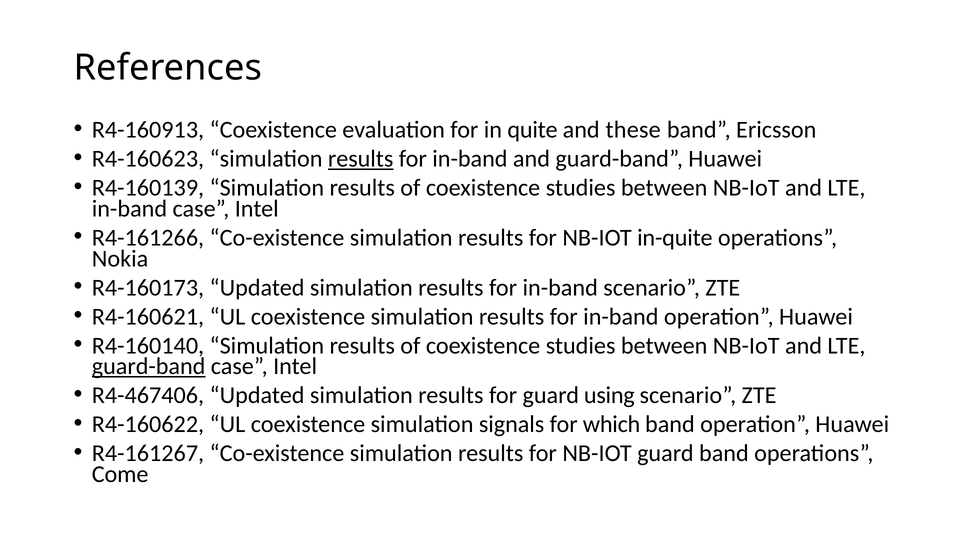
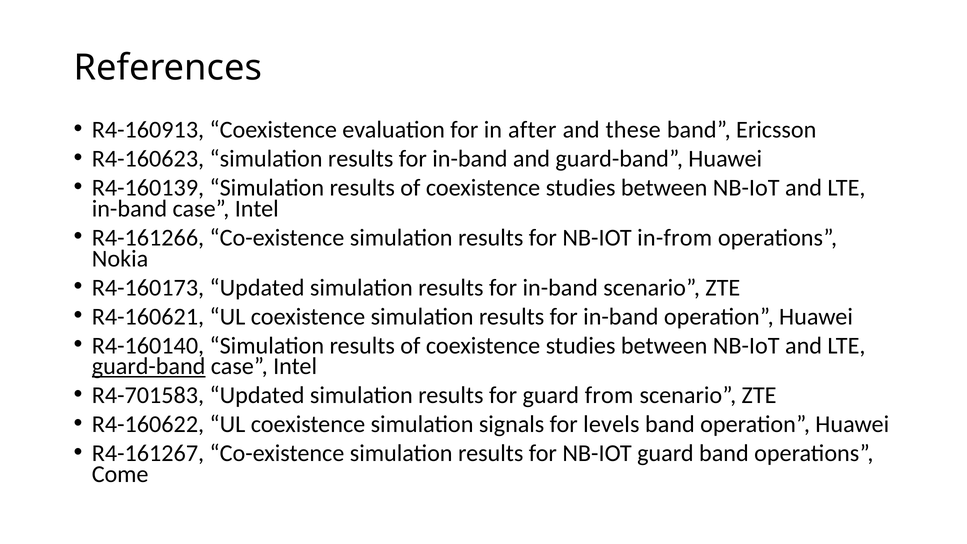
quite: quite -> after
results at (361, 159) underline: present -> none
in-quite: in-quite -> in-from
R4-467406: R4-467406 -> R4-701583
using: using -> from
which: which -> levels
